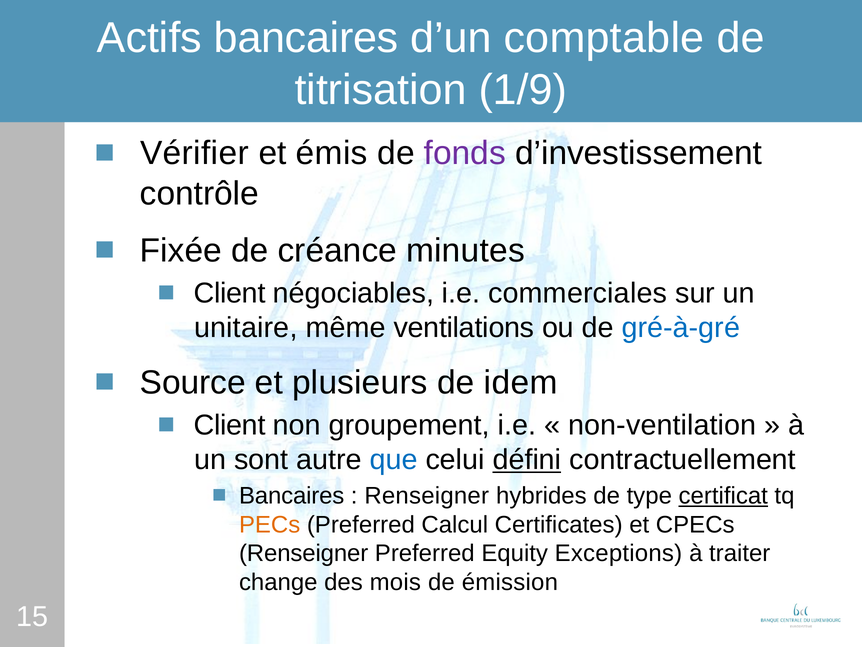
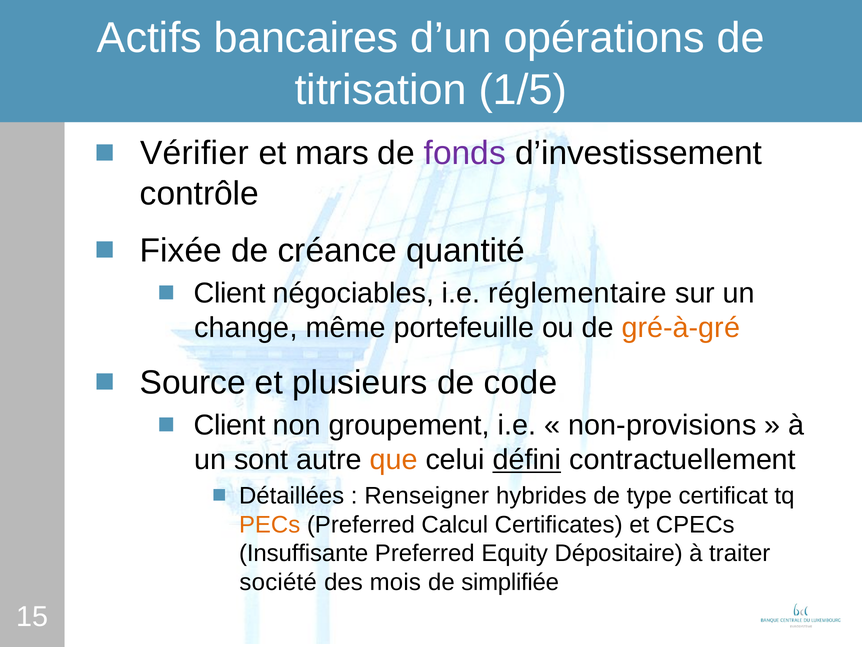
comptable: comptable -> opérations
1/9: 1/9 -> 1/5
émis: émis -> mars
minutes: minutes -> quantité
commerciales: commerciales -> réglementaire
unitaire: unitaire -> change
ventilations: ventilations -> portefeuille
gré-à-gré colour: blue -> orange
idem: idem -> code
non-ventilation: non-ventilation -> non-provisions
que colour: blue -> orange
Bancaires at (292, 495): Bancaires -> Détaillées
certificat underline: present -> none
Renseigner at (304, 553): Renseigner -> Insuffisante
Exceptions: Exceptions -> Dépositaire
change: change -> société
émission: émission -> simplifiée
